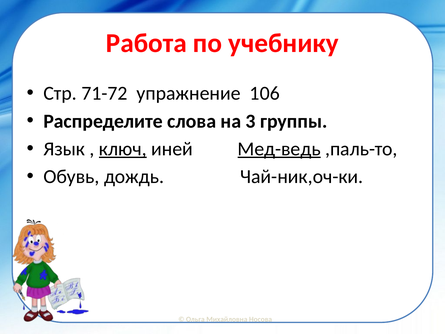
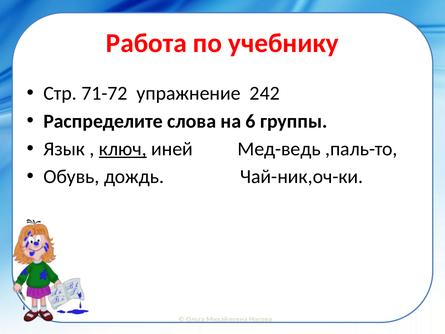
106: 106 -> 242
3: 3 -> 6
Мед-ведь underline: present -> none
